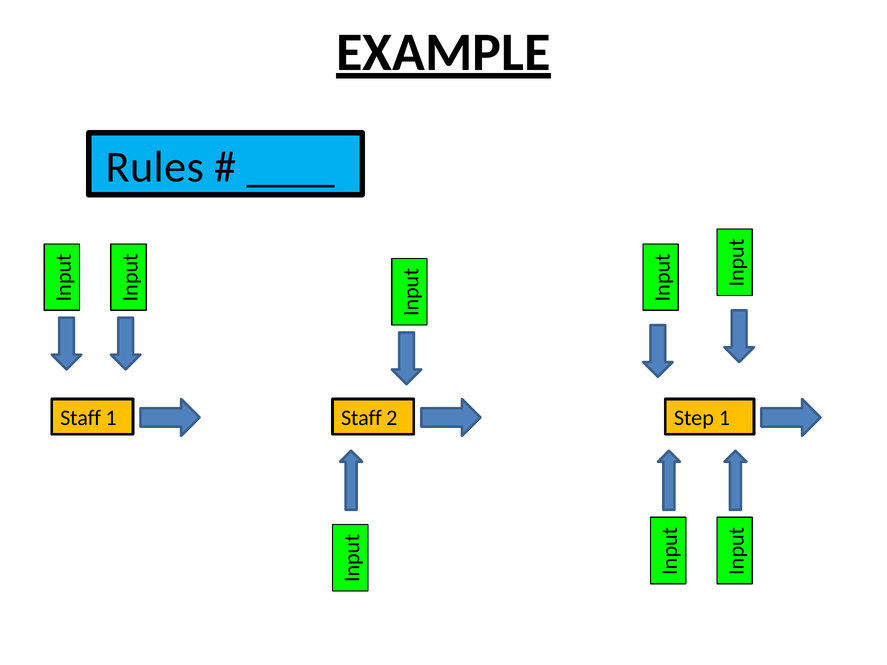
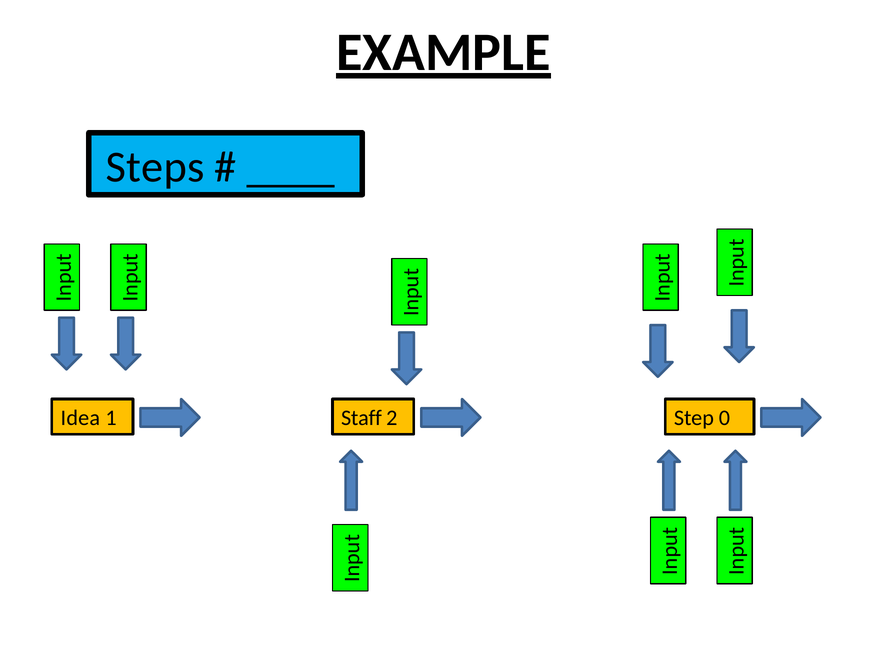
Rules: Rules -> Steps
Staff at (81, 418): Staff -> Idea
Step 1: 1 -> 0
